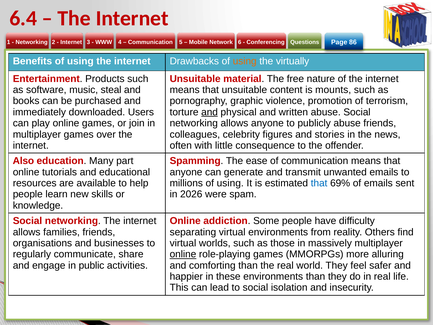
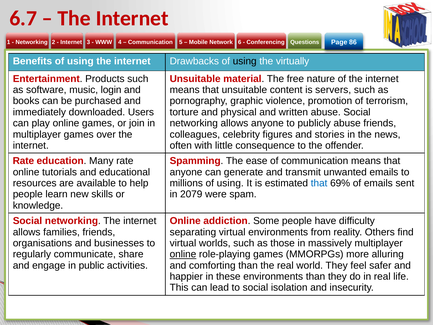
6.4: 6.4 -> 6.7
using at (245, 61) colour: orange -> black
steal: steal -> login
mounts: mounts -> servers
and at (210, 112) underline: present -> none
Also at (23, 161): Also -> Rate
Many part: part -> rate
2026: 2026 -> 2079
